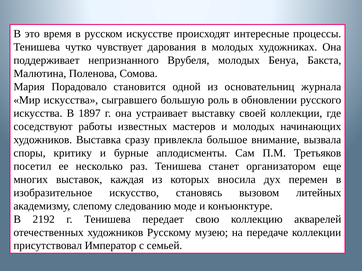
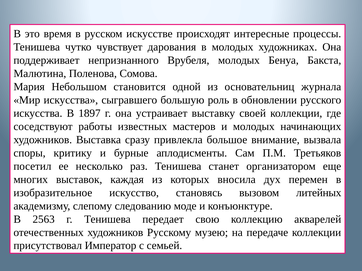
Порадовало: Порадовало -> Небольшом
2192: 2192 -> 2563
